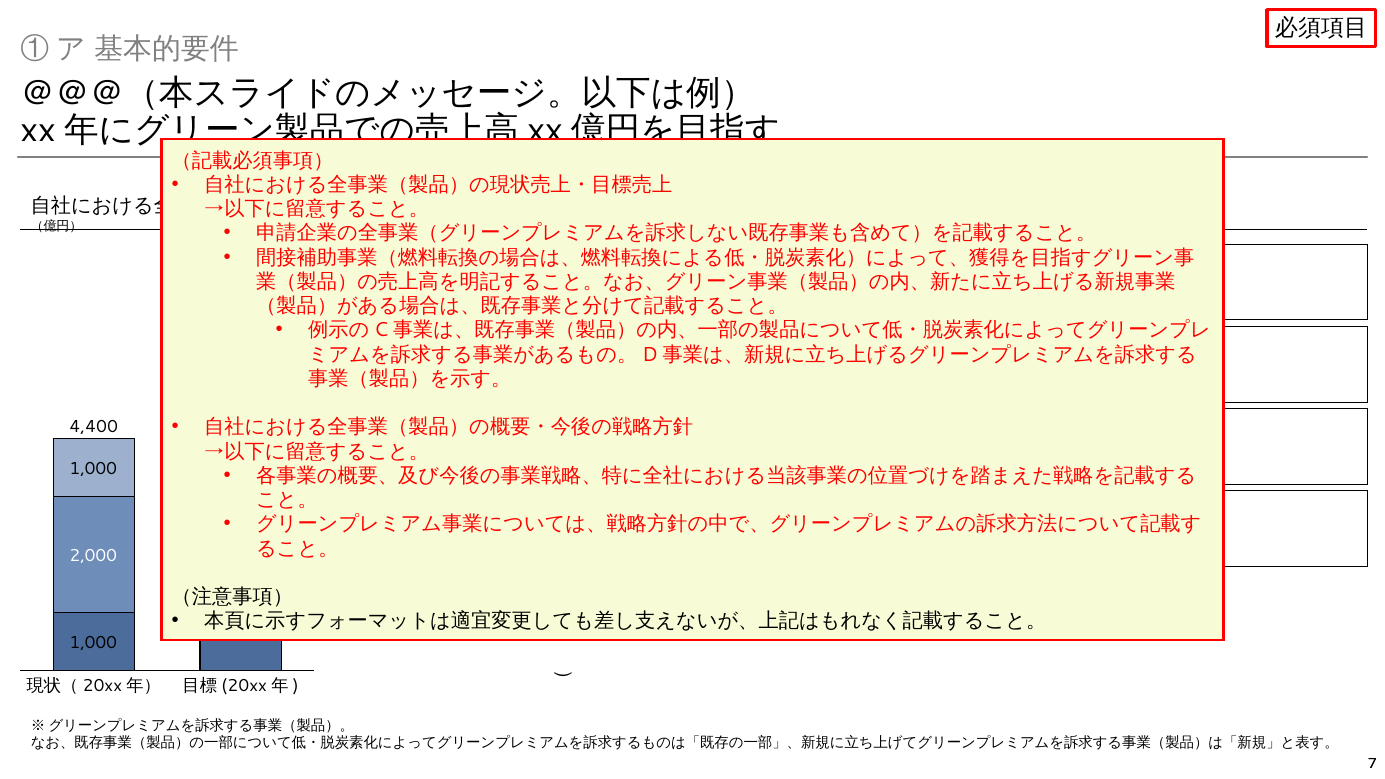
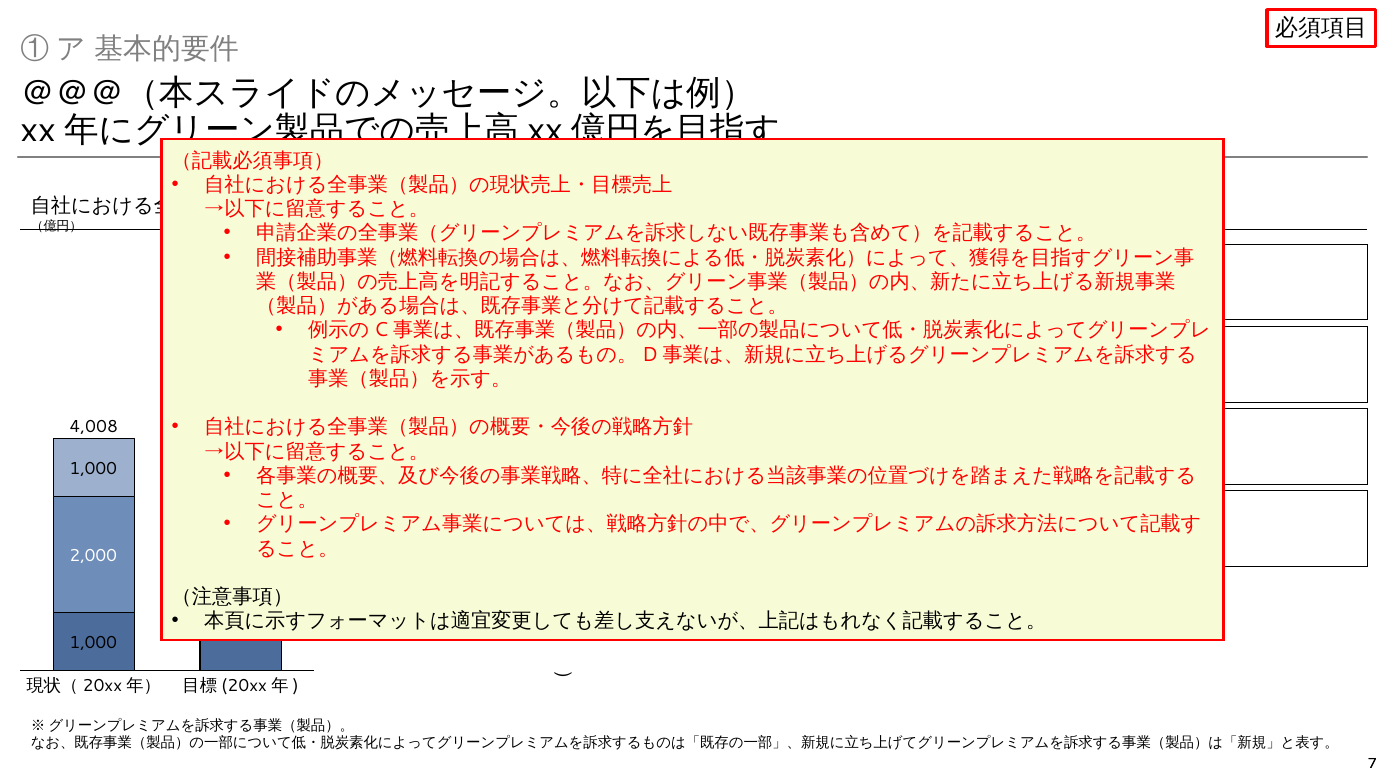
4,400: 4,400 -> 4,008
